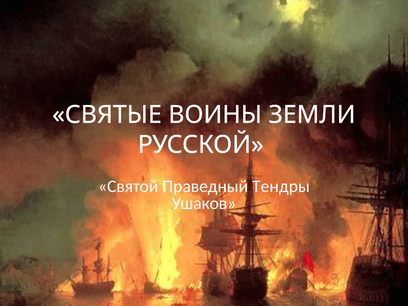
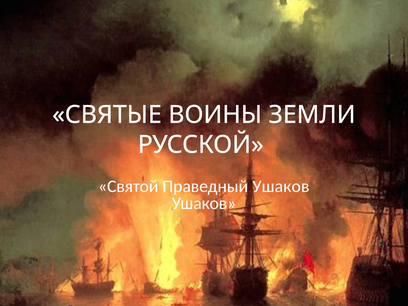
Праведный Тендры: Тендры -> Ушаков
